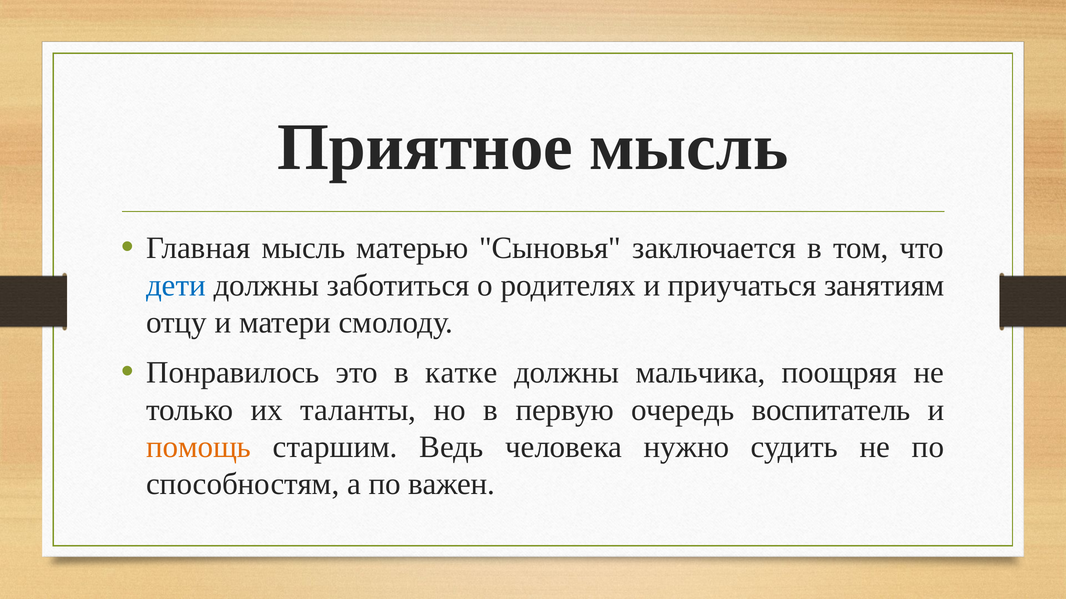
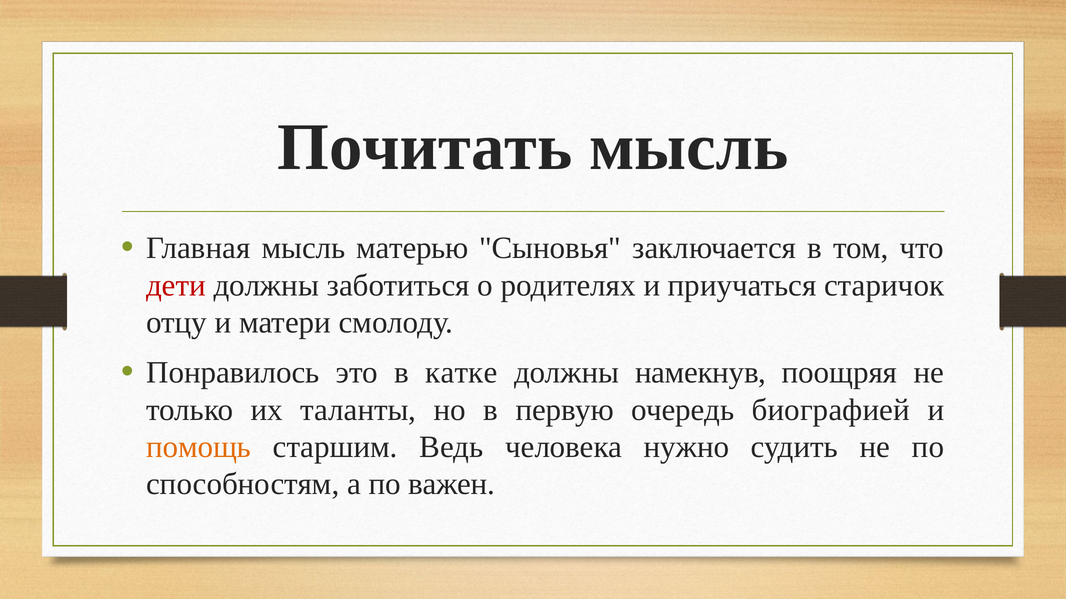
Приятное: Приятное -> Почитать
дети colour: blue -> red
занятиям: занятиям -> старичок
мальчика: мальчика -> намекнув
воспитатель: воспитатель -> биографией
